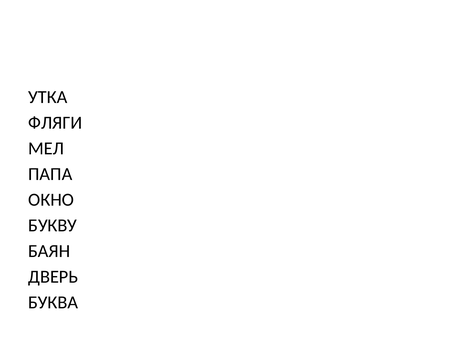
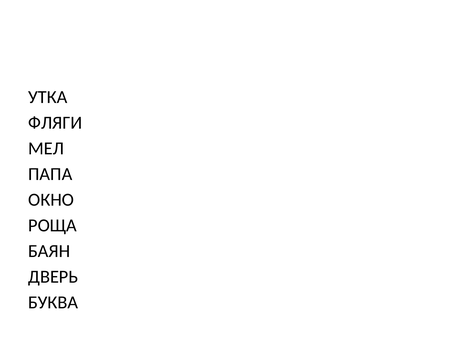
БУКВУ: БУКВУ -> РОЩА
